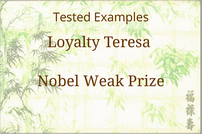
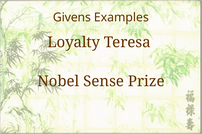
Tested: Tested -> Givens
Weak: Weak -> Sense
